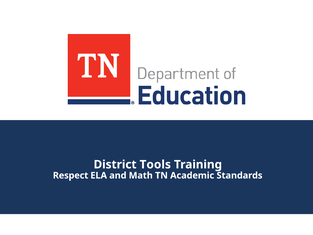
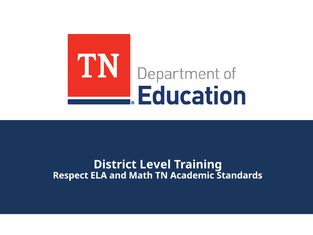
Tools: Tools -> Level
